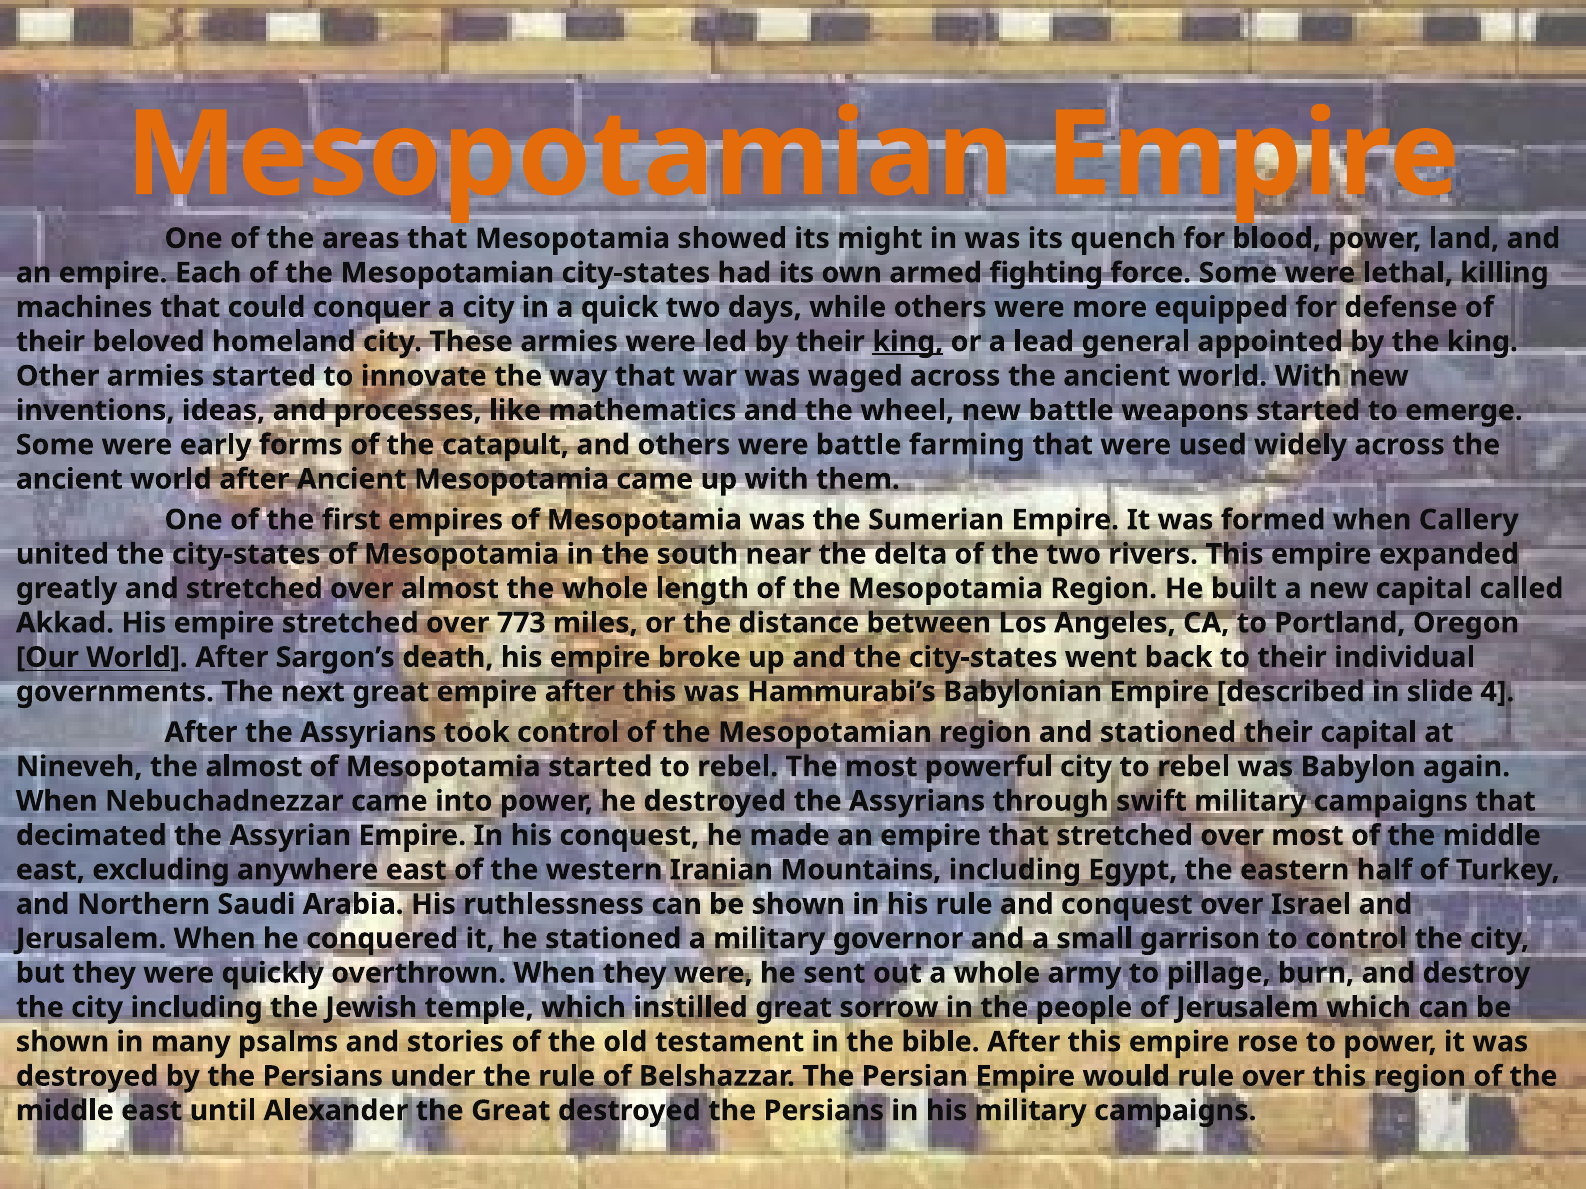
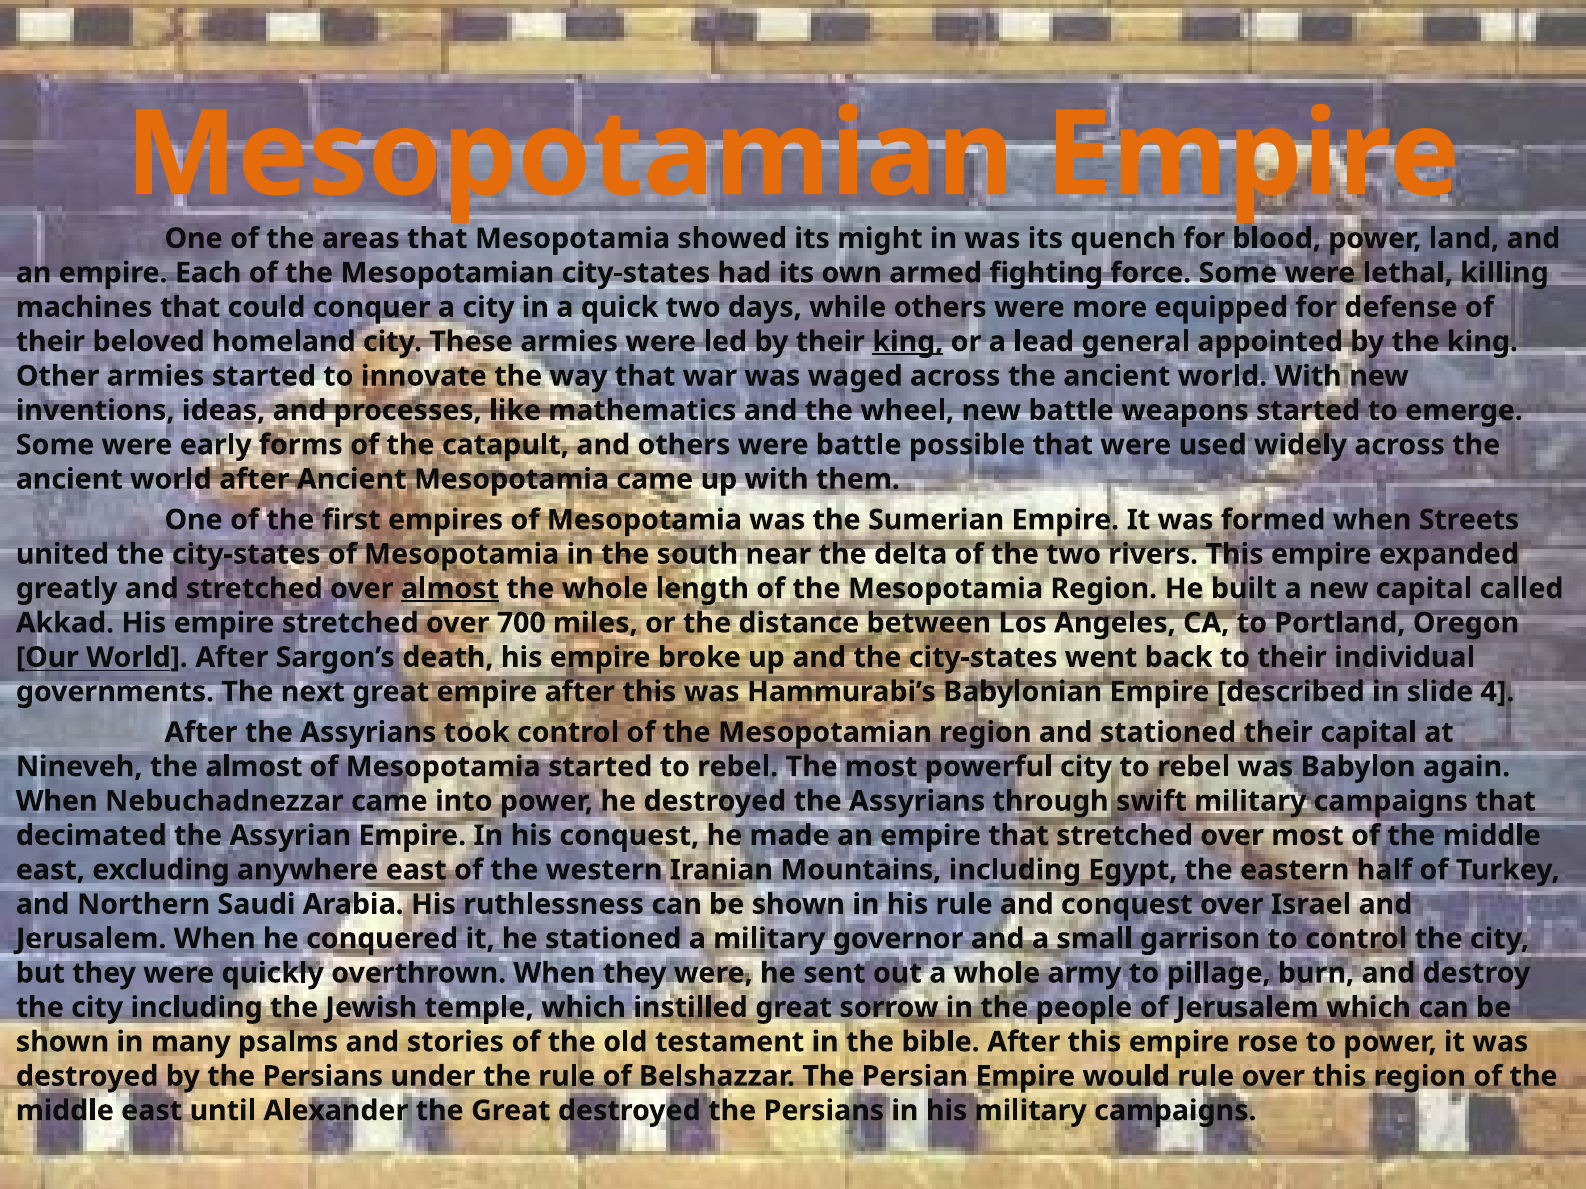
farming: farming -> possible
Callery: Callery -> Streets
almost at (450, 589) underline: none -> present
773: 773 -> 700
